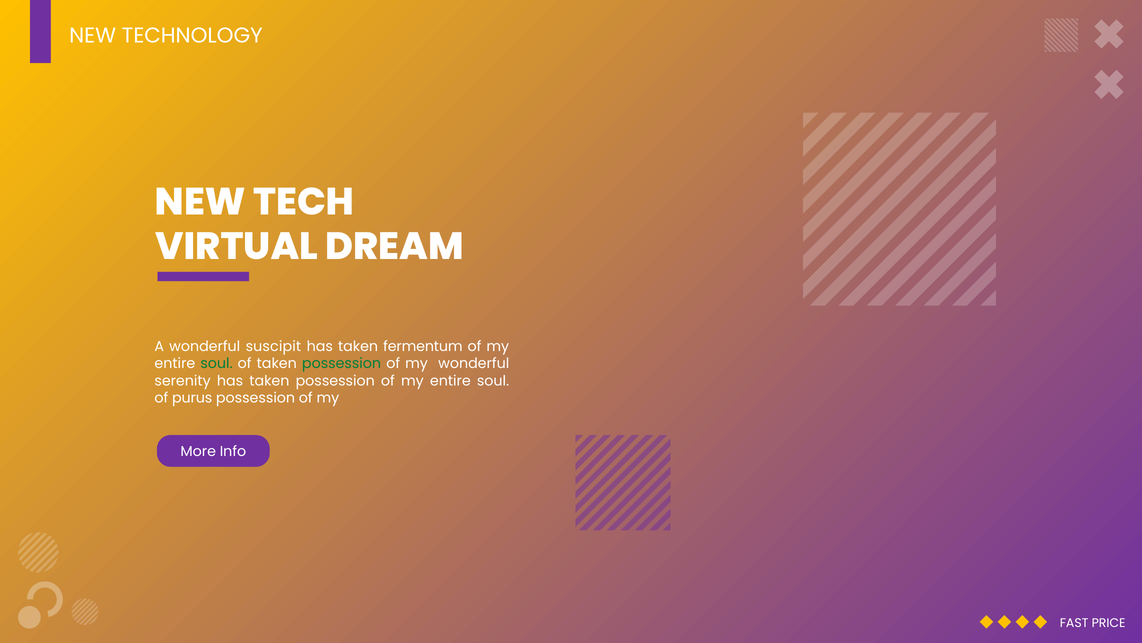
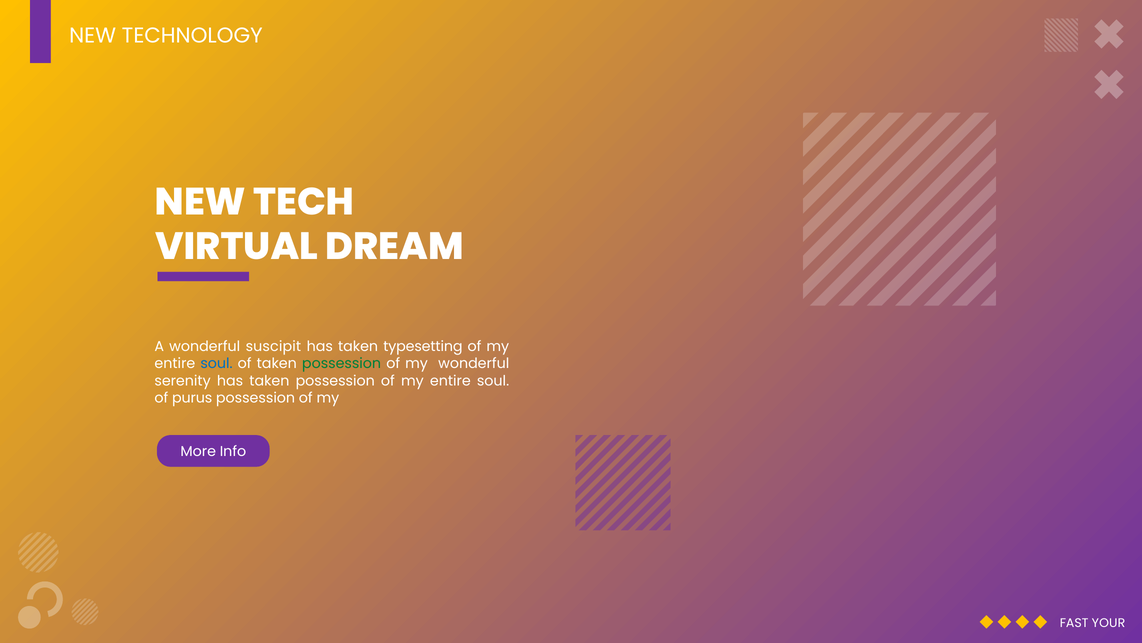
fermentum: fermentum -> typesetting
soul at (217, 363) colour: green -> blue
PRICE: PRICE -> YOUR
